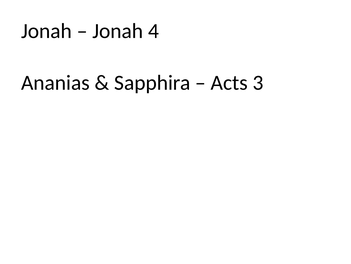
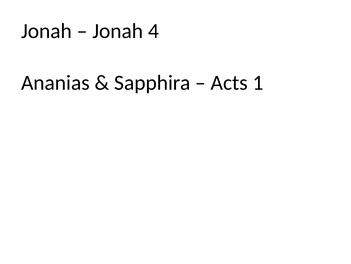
3: 3 -> 1
